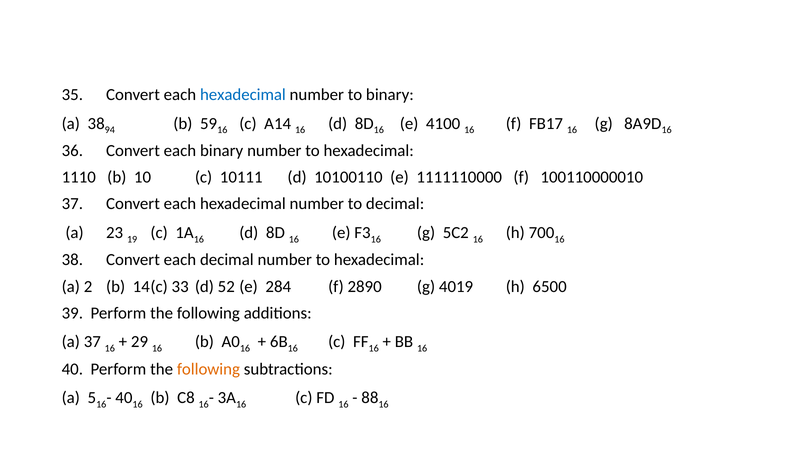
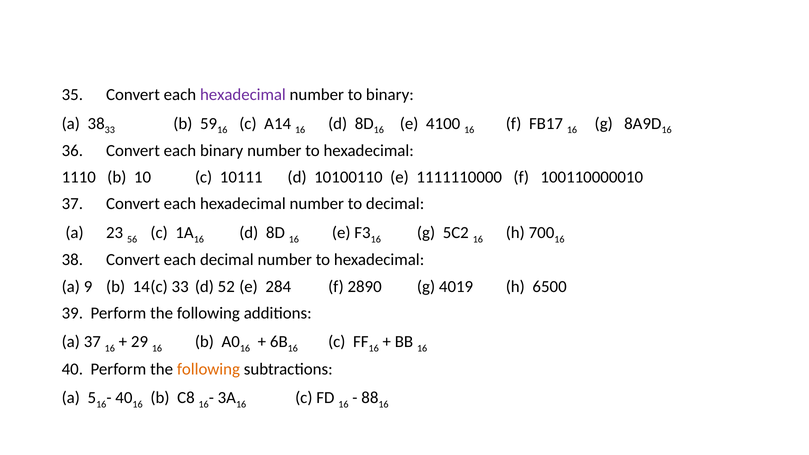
hexadecimal at (243, 95) colour: blue -> purple
38 94: 94 -> 33
19: 19 -> 56
2: 2 -> 9
